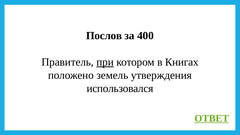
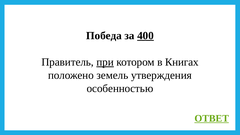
Послов: Послов -> Победа
400 underline: none -> present
использовался: использовался -> особенностью
